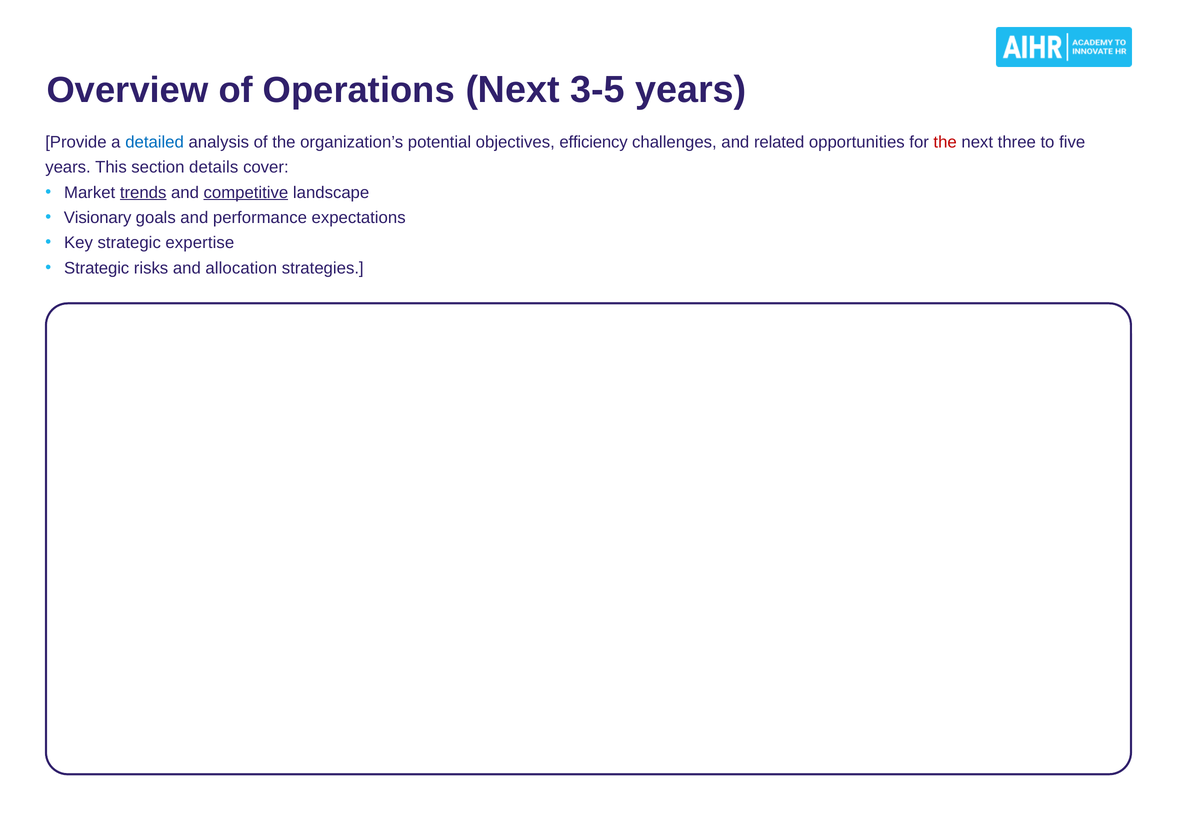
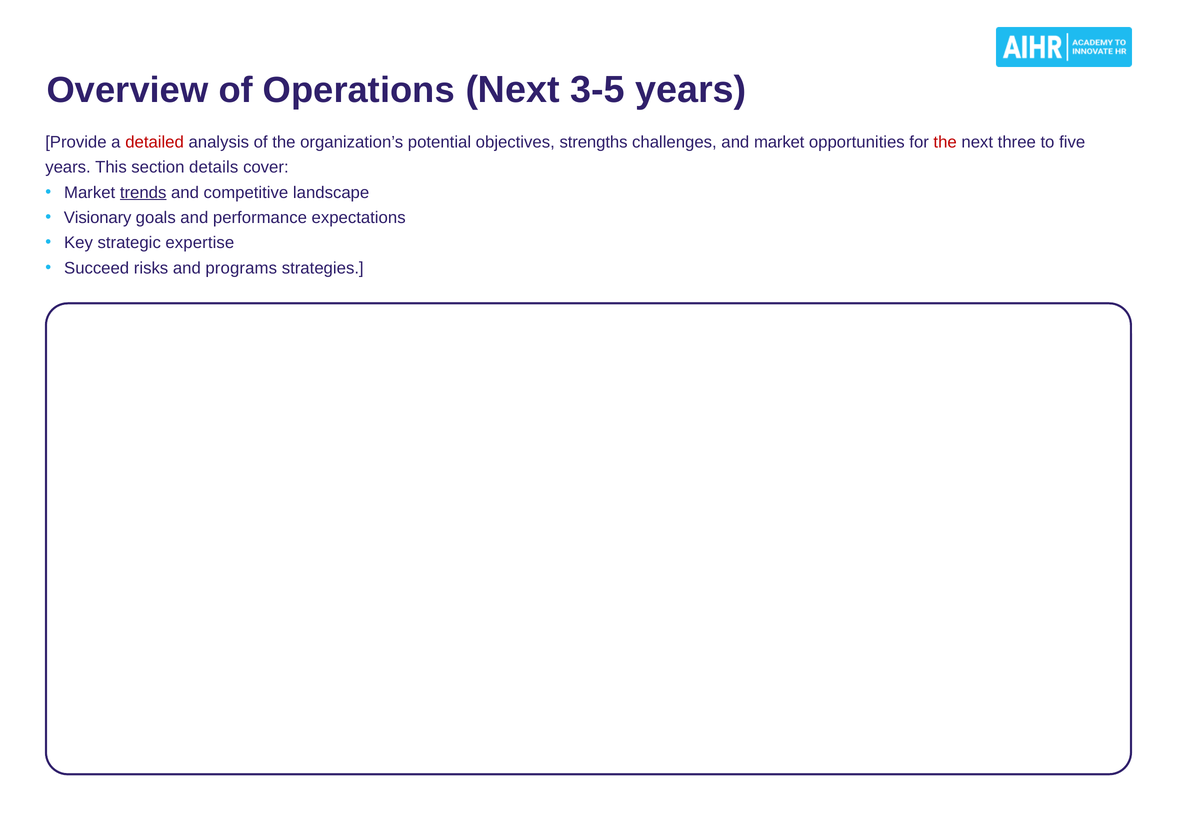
detailed colour: blue -> red
efficiency: efficiency -> strengths
and related: related -> market
competitive underline: present -> none
Strategic at (97, 268): Strategic -> Succeed
allocation: allocation -> programs
